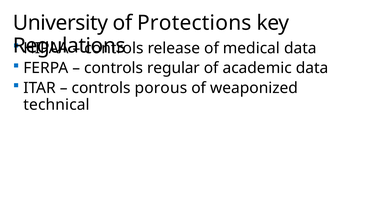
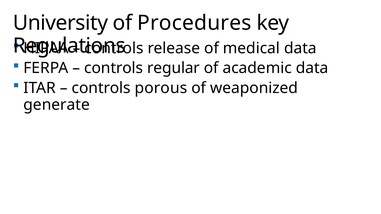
Protections: Protections -> Procedures
technical: technical -> generate
